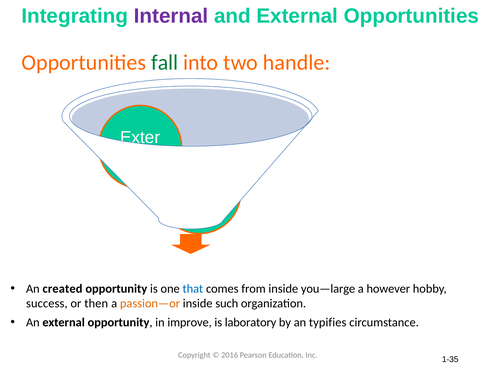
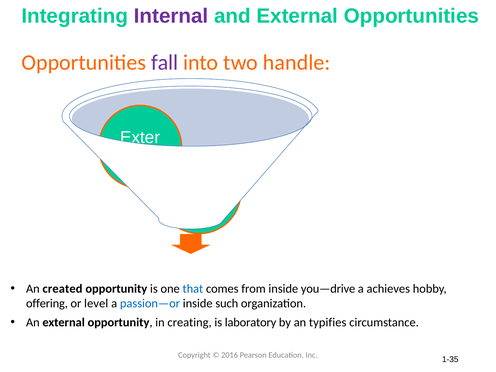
fall colour: green -> purple
you—large: you—large -> you—drive
however: however -> achieves
success: success -> offering
then: then -> level
passion—or colour: orange -> blue
improve: improve -> creating
